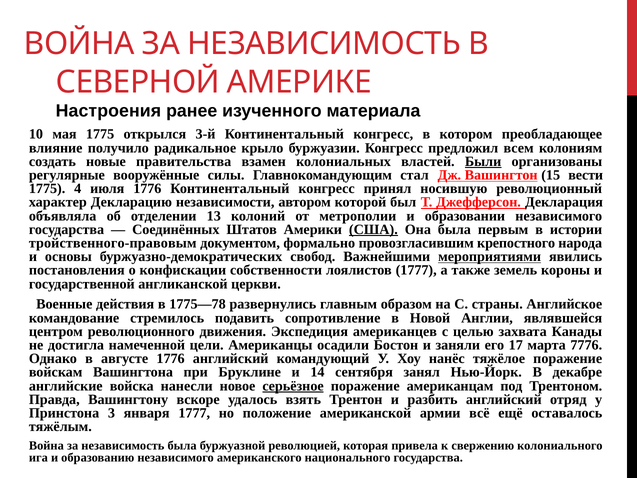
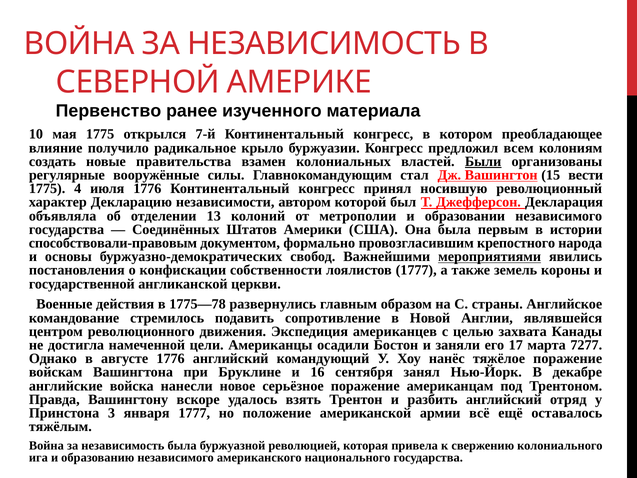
Настроения: Настроения -> Первенство
3-й: 3-й -> 7-й
США underline: present -> none
тройственного-правовым: тройственного-правовым -> способствовали-правовым
7776: 7776 -> 7277
14: 14 -> 16
серьёзное underline: present -> none
